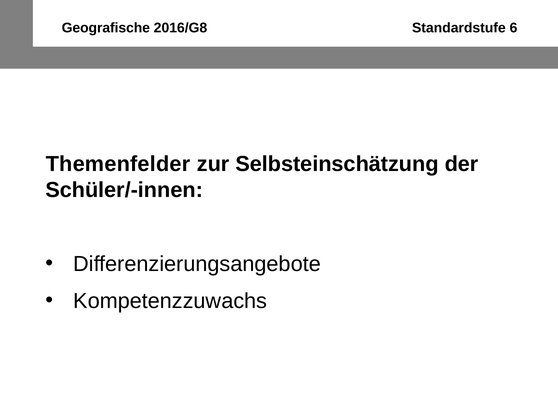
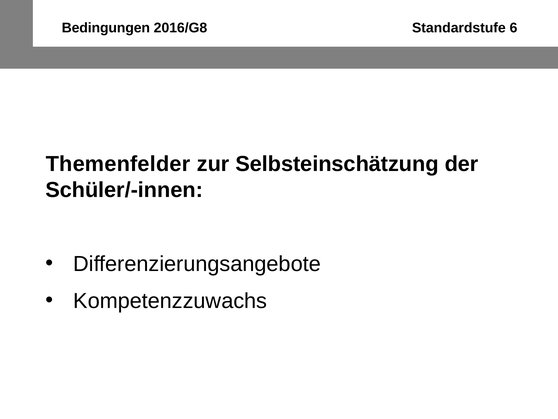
Geografische: Geografische -> Bedingungen
